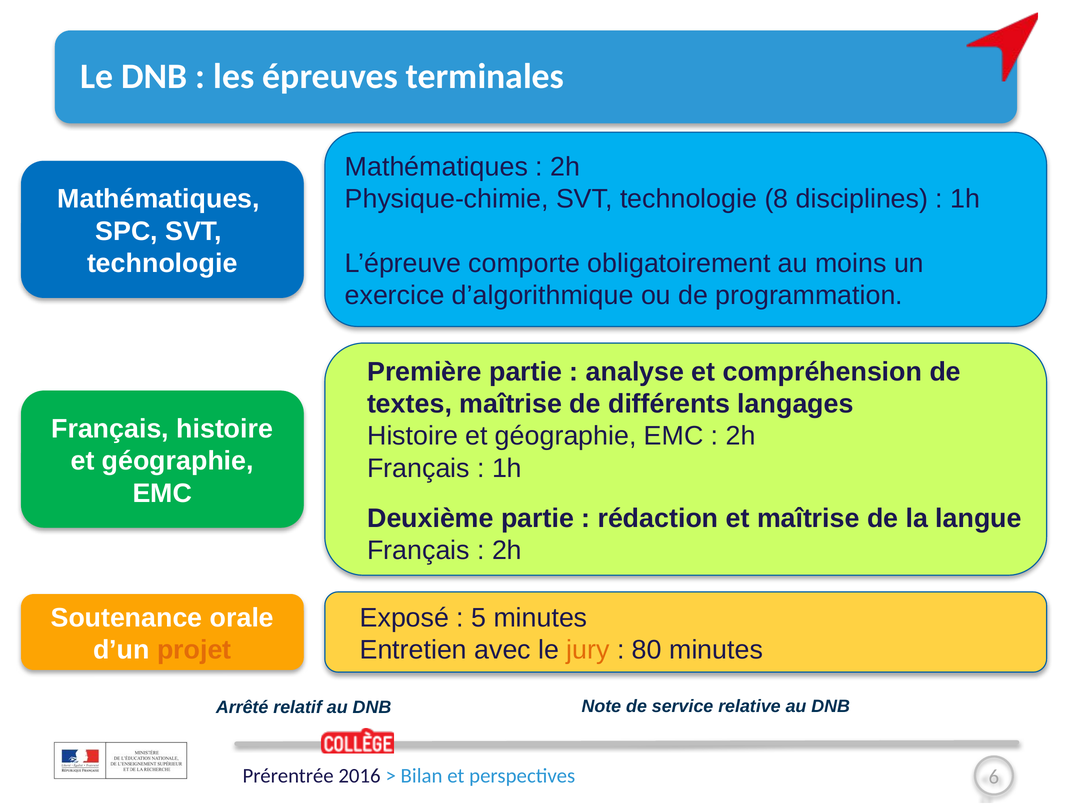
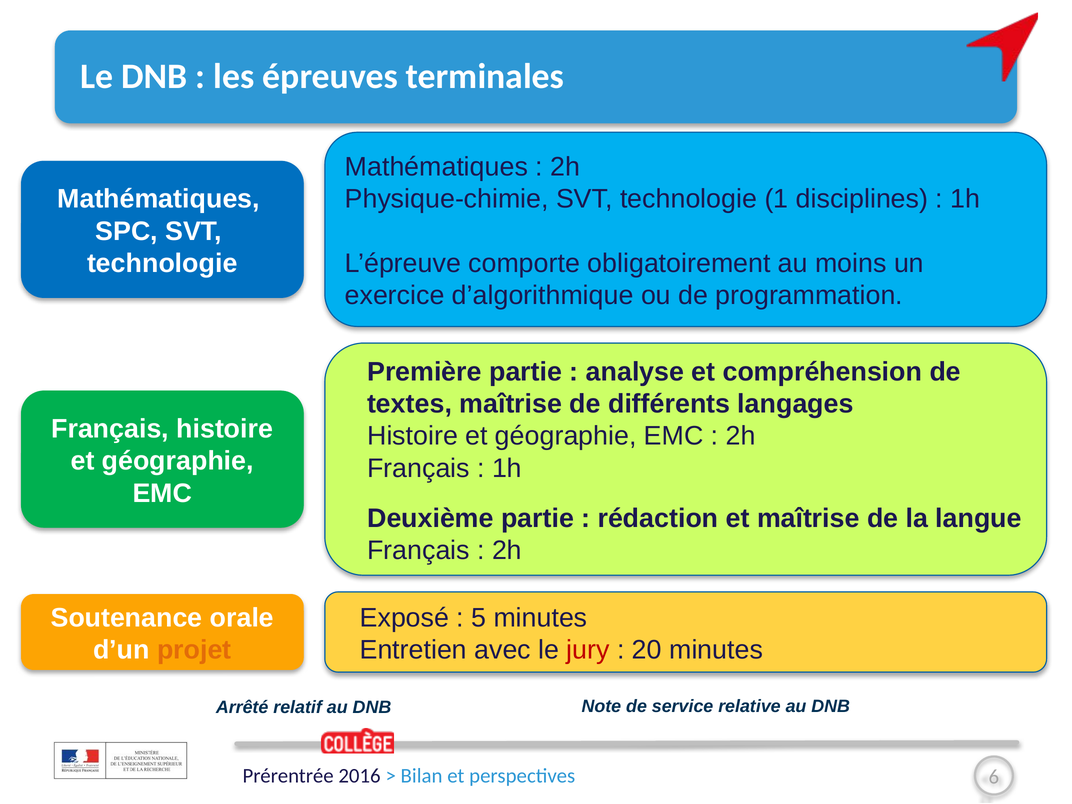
8: 8 -> 1
jury colour: orange -> red
80: 80 -> 20
